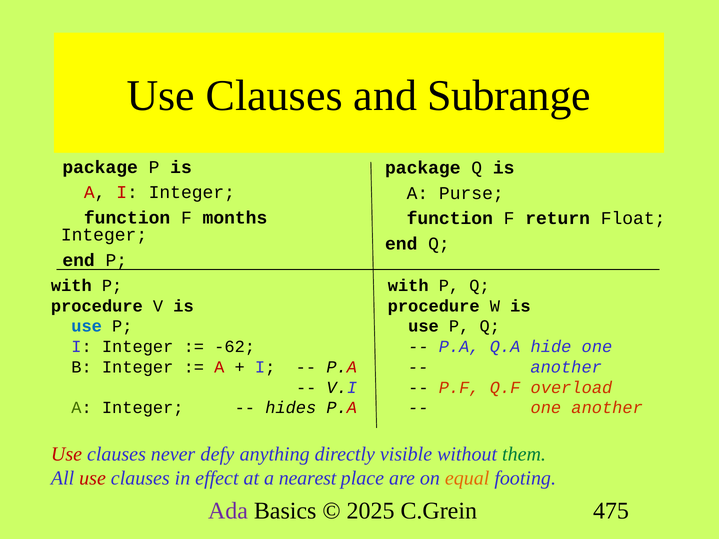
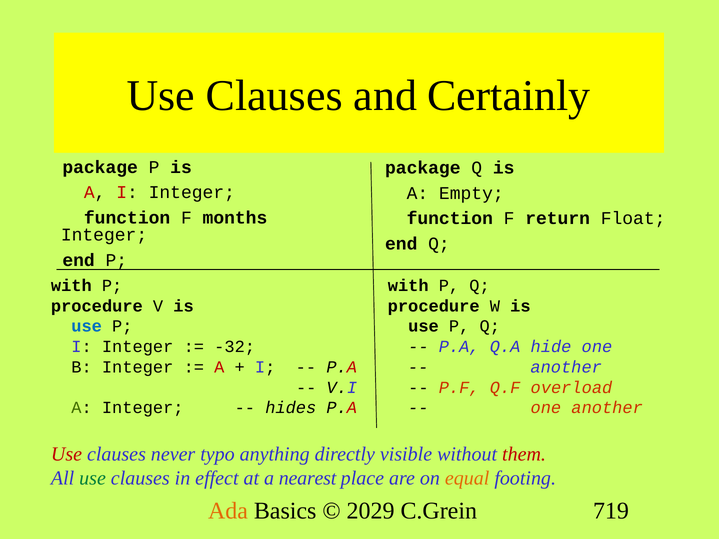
Subrange: Subrange -> Certainly
Purse: Purse -> Empty
-62: -62 -> -32
defy: defy -> typo
them colour: green -> red
use at (93, 478) colour: red -> green
Ada colour: purple -> orange
2025: 2025 -> 2029
475: 475 -> 719
